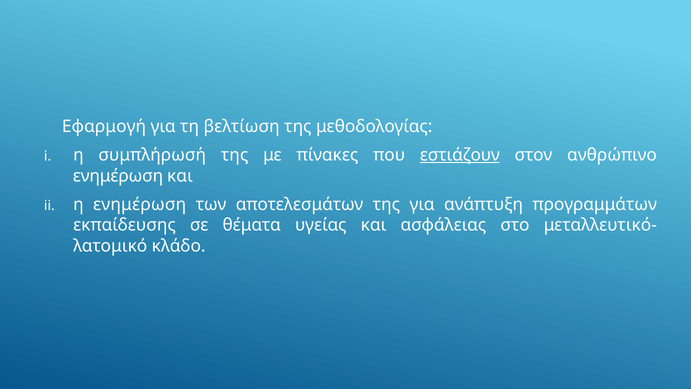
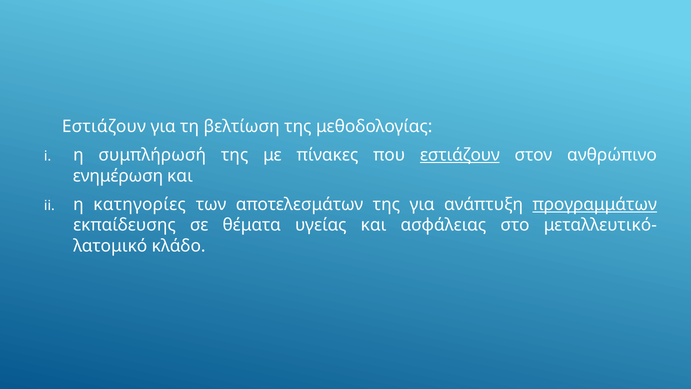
Εφαρμογή at (104, 127): Εφαρμογή -> Εστιάζουν
η ενημέρωση: ενημέρωση -> κατηγορίες
προγραμμάτων underline: none -> present
